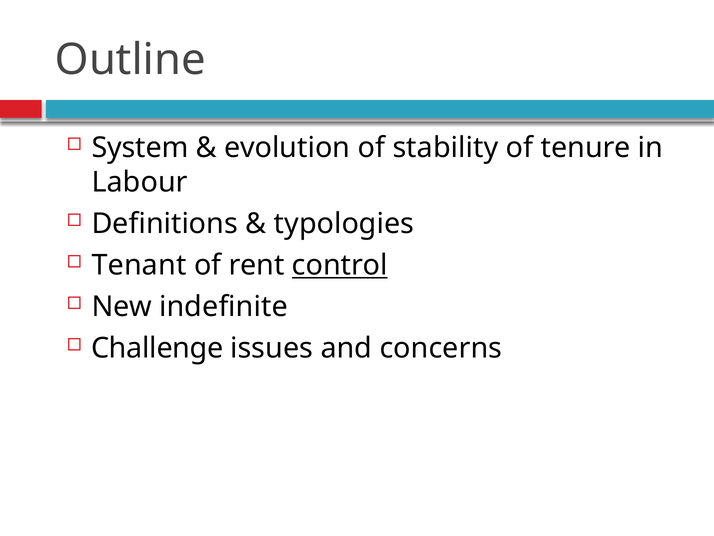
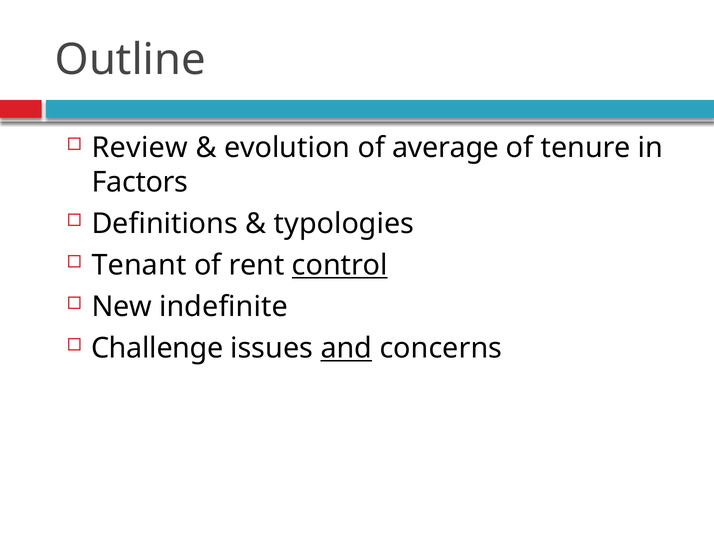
System: System -> Review
stability: stability -> average
Labour: Labour -> Factors
and underline: none -> present
